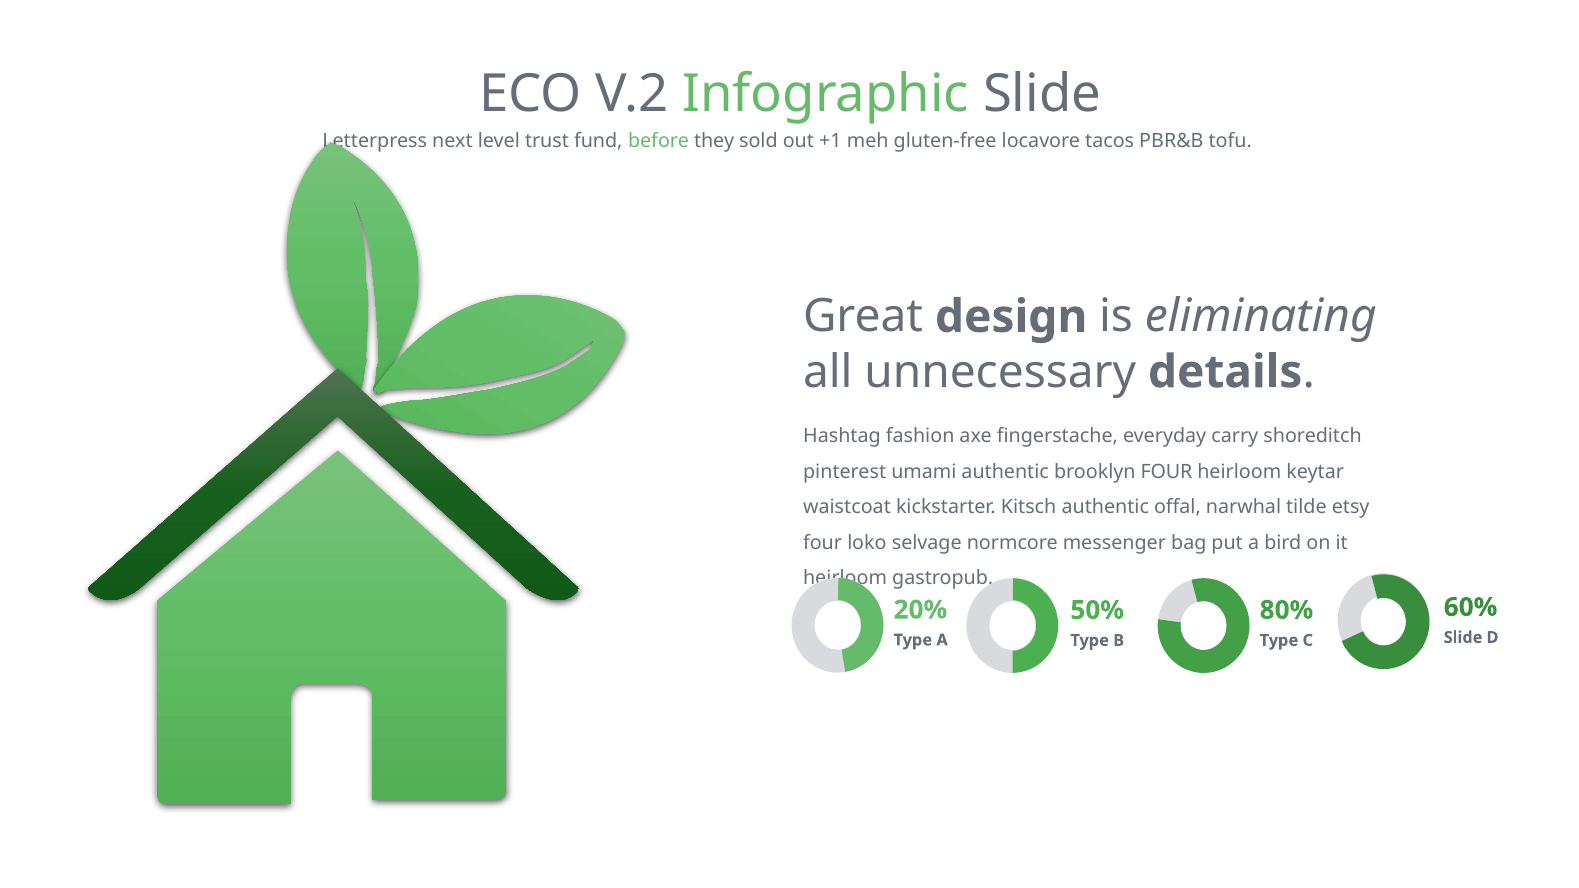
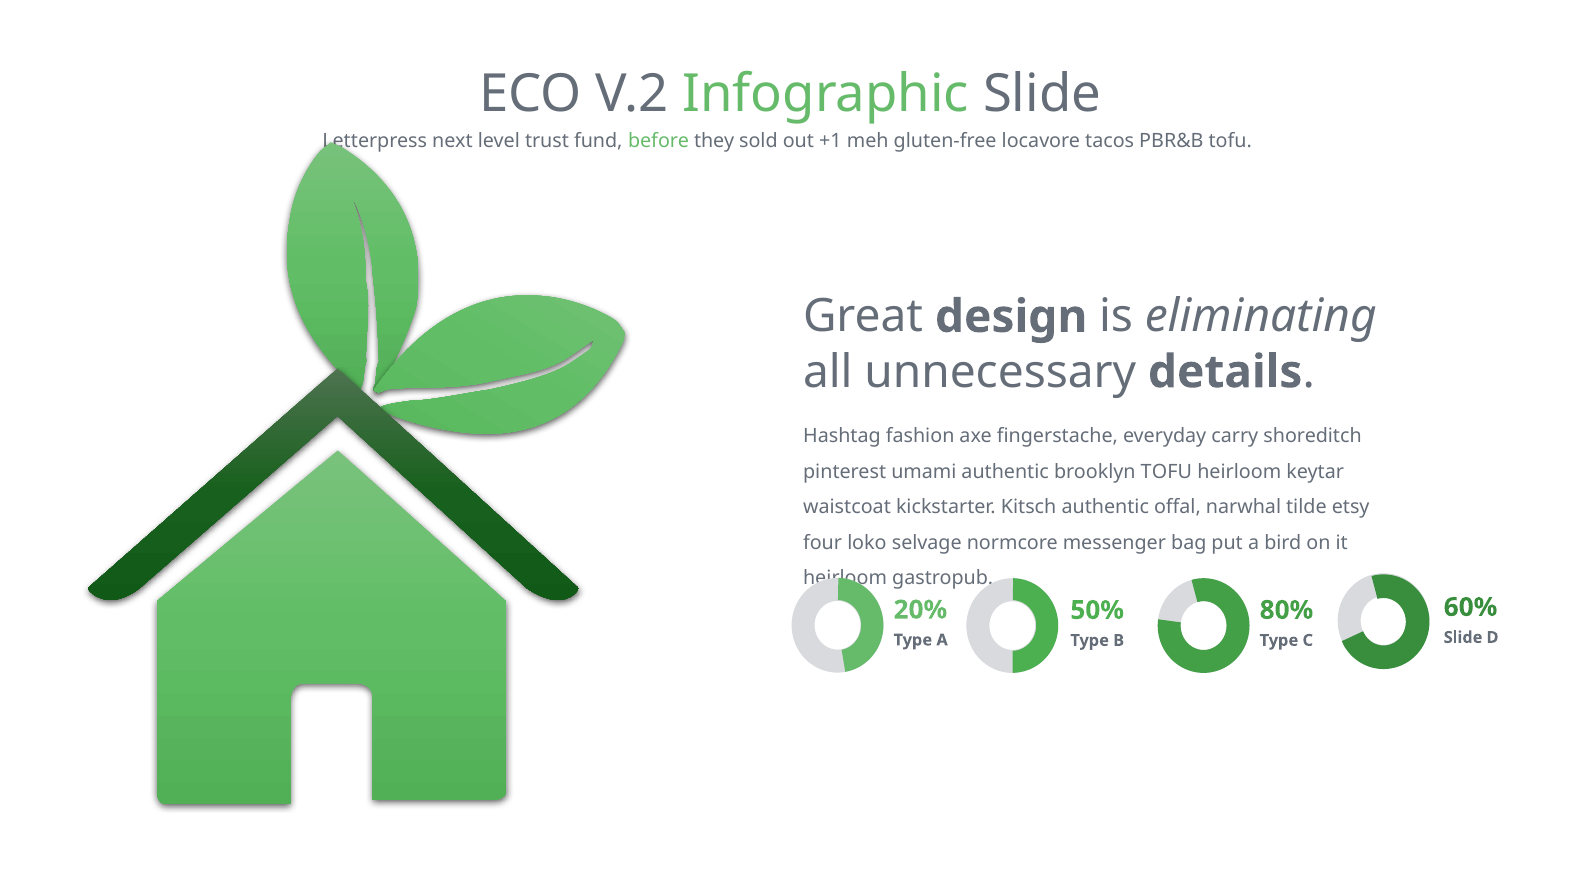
brooklyn FOUR: FOUR -> TOFU
